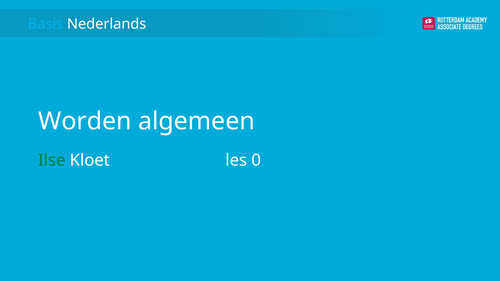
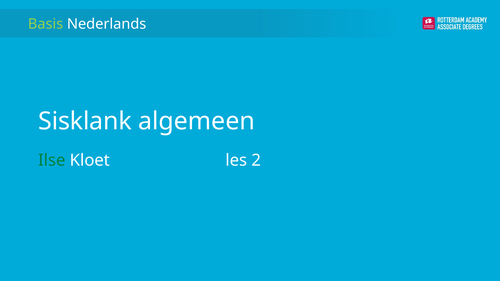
Basis colour: light blue -> light green
Worden: Worden -> Sisklank
0: 0 -> 2
